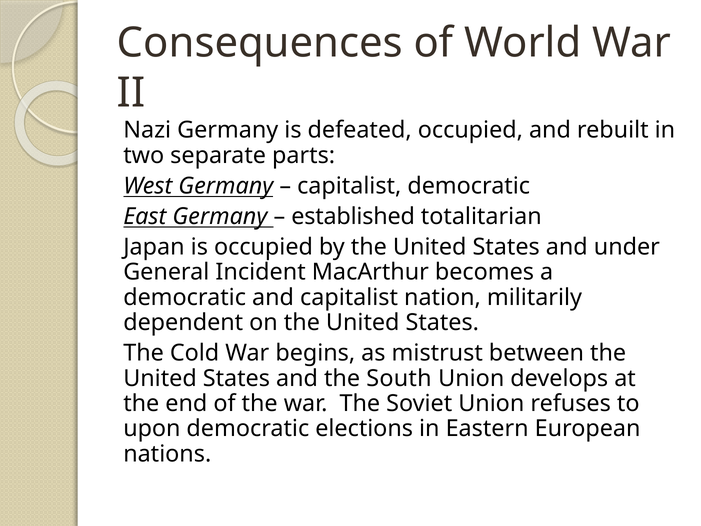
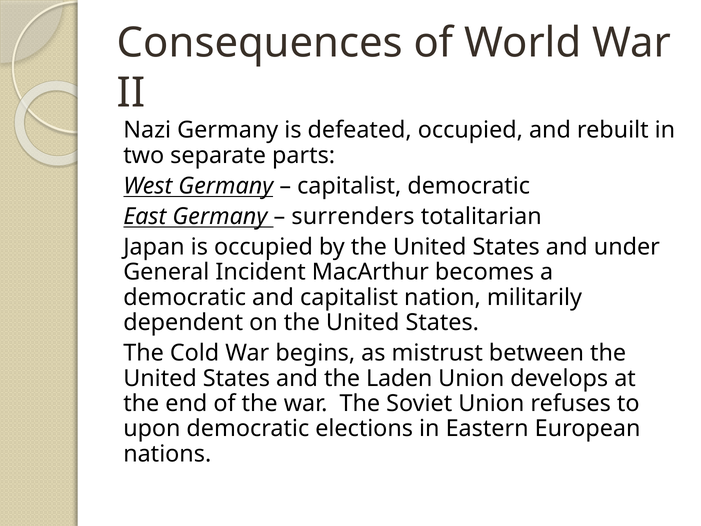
established: established -> surrenders
South: South -> Laden
